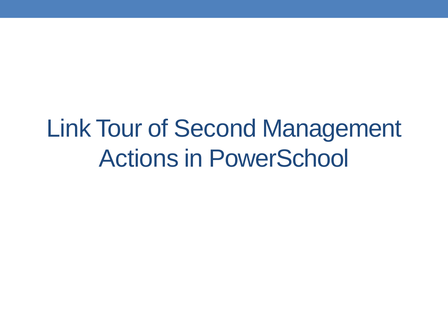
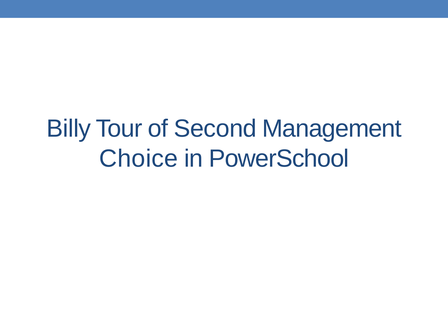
Link: Link -> Billy
Actions: Actions -> Choice
